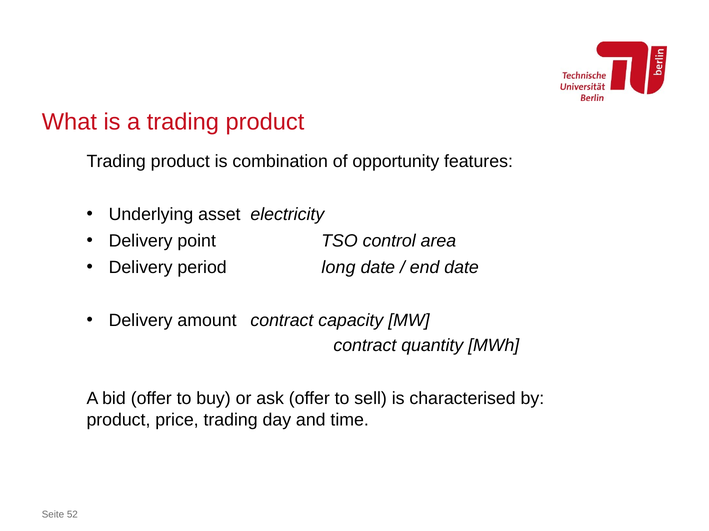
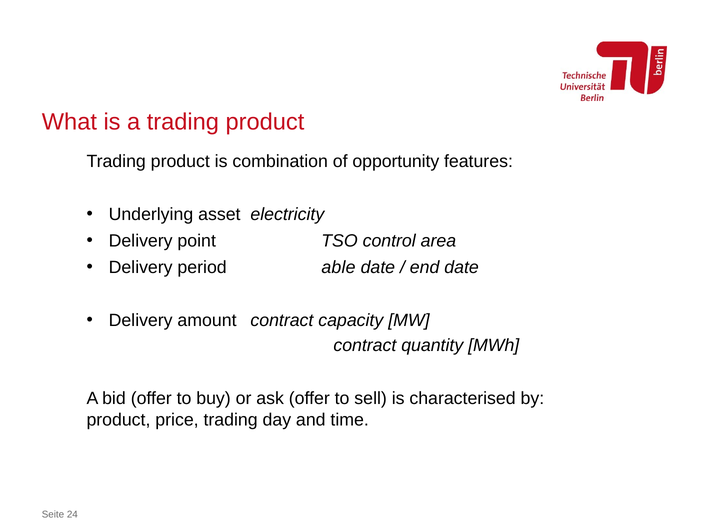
long: long -> able
52: 52 -> 24
